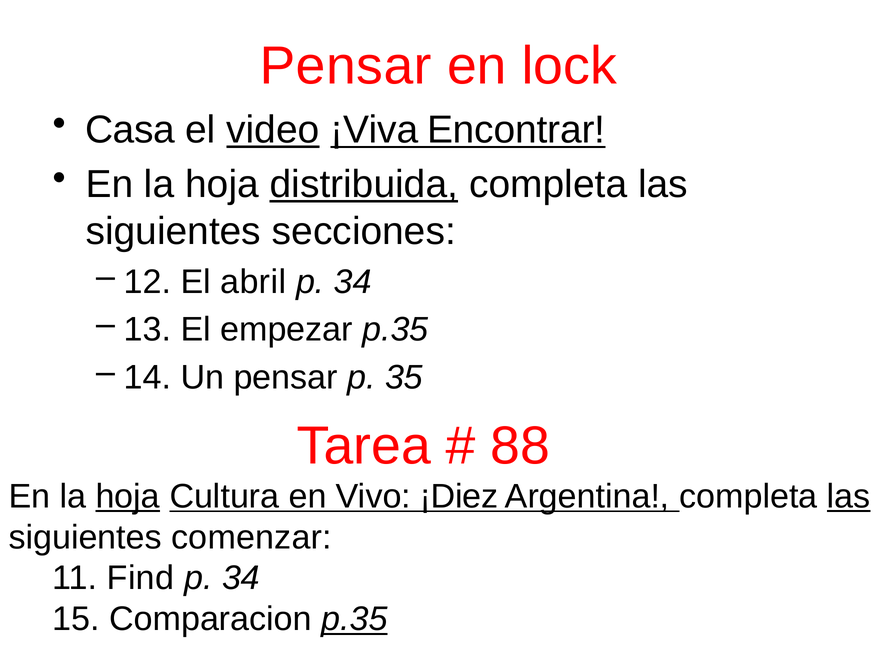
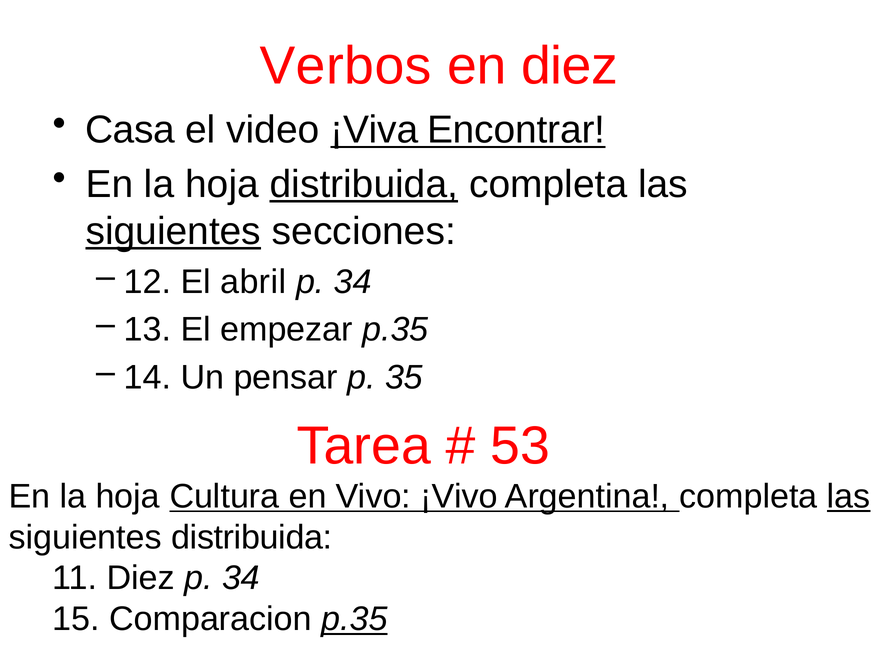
Pensar at (346, 66): Pensar -> Verbos
en lock: lock -> diez
video underline: present -> none
siguientes at (173, 231) underline: none -> present
88: 88 -> 53
hoja at (128, 496) underline: present -> none
¡Diez: ¡Diez -> ¡Vivo
siguientes comenzar: comenzar -> distribuida
11 Find: Find -> Diez
